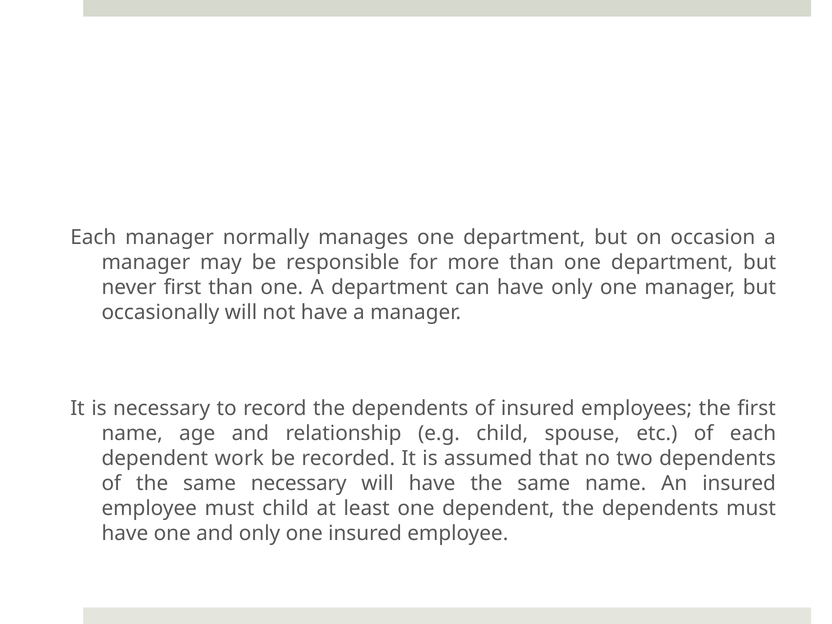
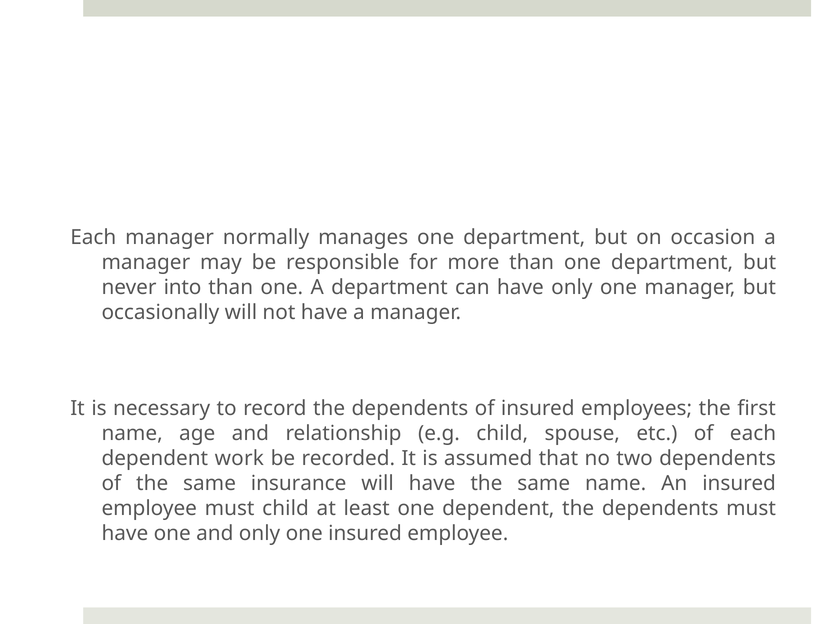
never first: first -> into
same necessary: necessary -> insurance
